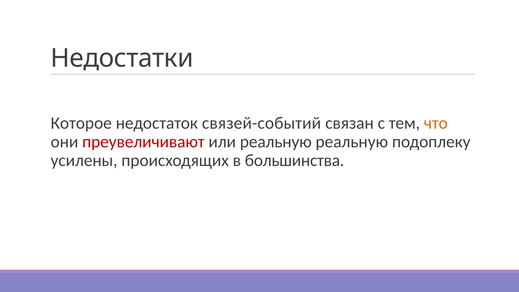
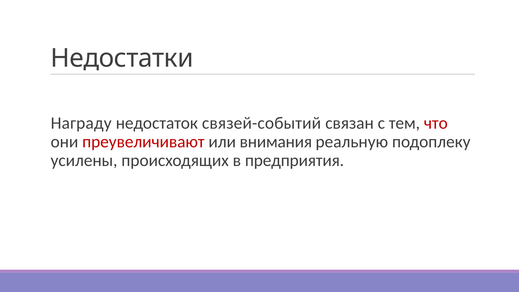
Которое: Которое -> Награду
что colour: orange -> red
или реальную: реальную -> внимания
большинства: большинства -> предприятия
